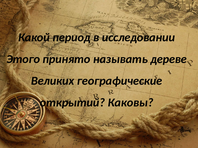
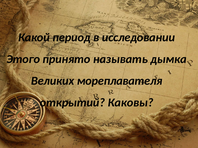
дереве: дереве -> дымка
географические: географические -> мореплавателя
